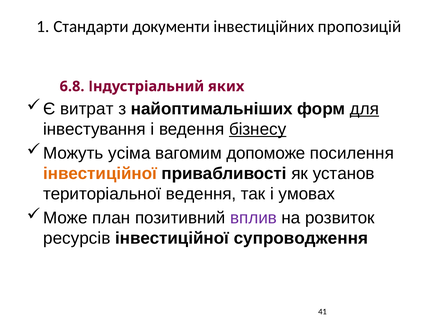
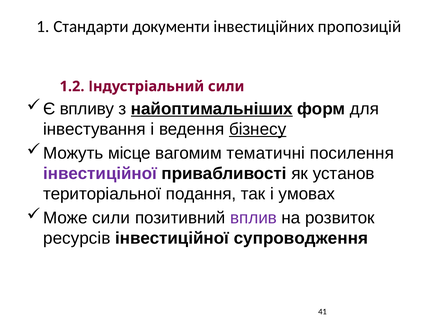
6.8: 6.8 -> 1.2
Індустріальний яких: яких -> сили
витрат: витрат -> впливу
найоптимальніших underline: none -> present
для underline: present -> none
усіма: усіма -> місце
допоможе: допоможе -> тематичні
інвестиційної at (100, 174) colour: orange -> purple
територіальної ведення: ведення -> подання
план at (111, 218): план -> сили
